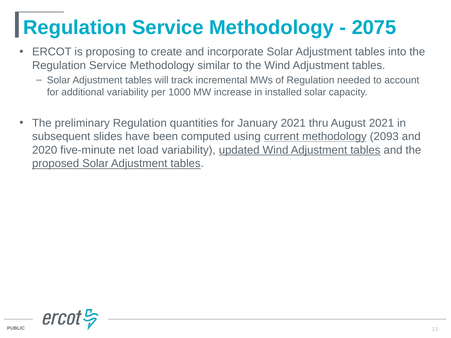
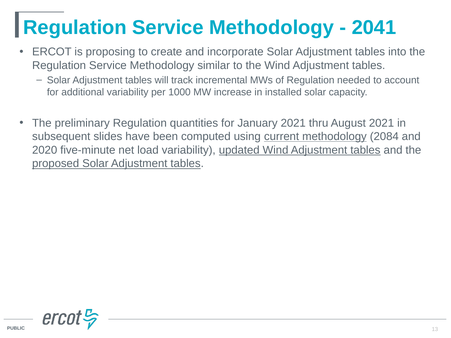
2075: 2075 -> 2041
2093: 2093 -> 2084
